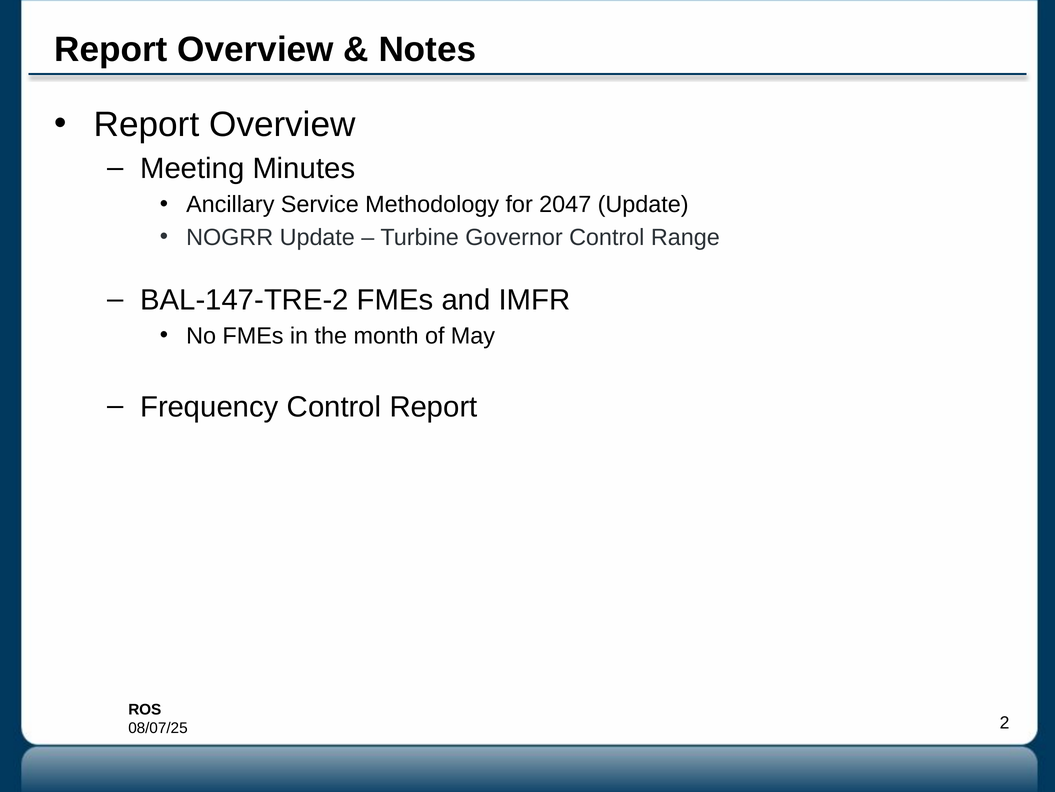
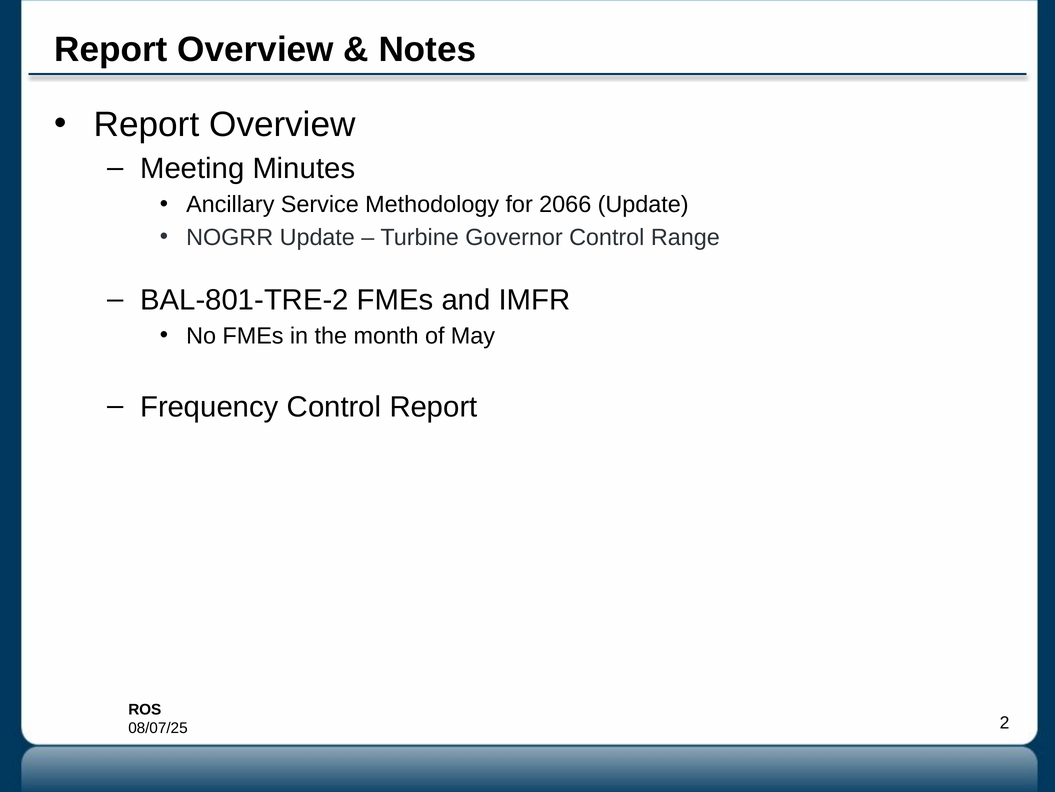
2047: 2047 -> 2066
BAL-147-TRE-2: BAL-147-TRE-2 -> BAL-801-TRE-2
